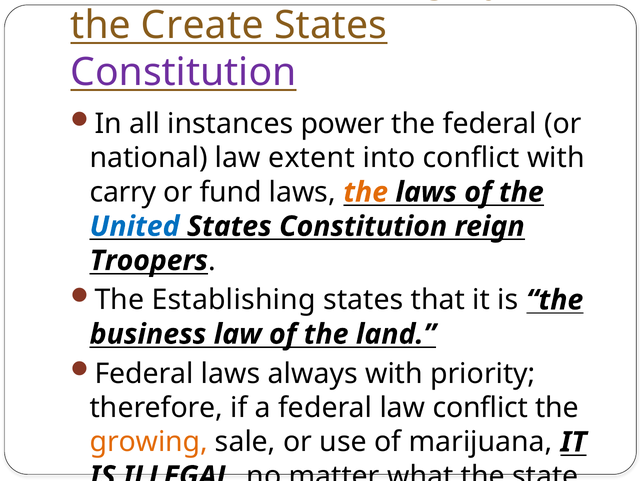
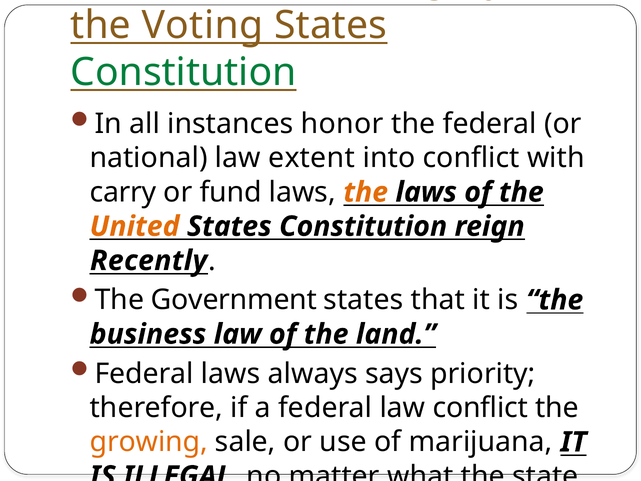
Create: Create -> Voting
Constitution at (183, 72) colour: purple -> green
power: power -> honor
United colour: blue -> orange
Troopers: Troopers -> Recently
Establishing: Establishing -> Government
always with: with -> says
